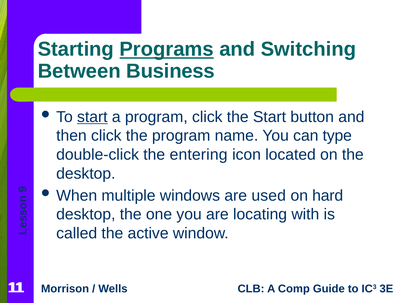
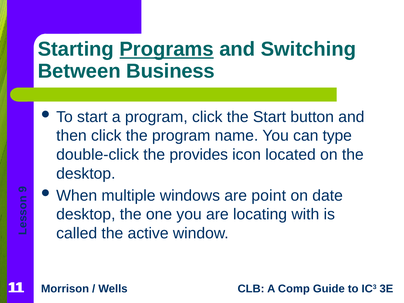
start at (92, 117) underline: present -> none
entering: entering -> provides
used: used -> point
hard: hard -> date
